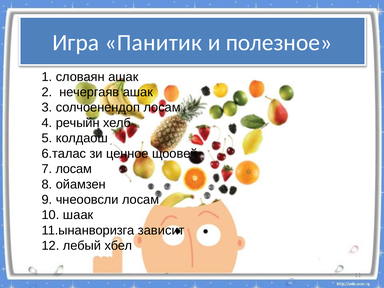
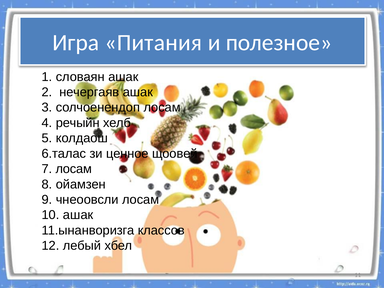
Панитик: Панитик -> Питания
10 шаак: шаак -> ашак
зависит: зависит -> классов
